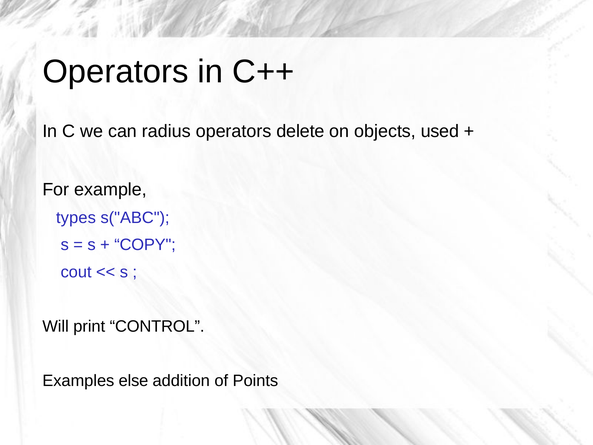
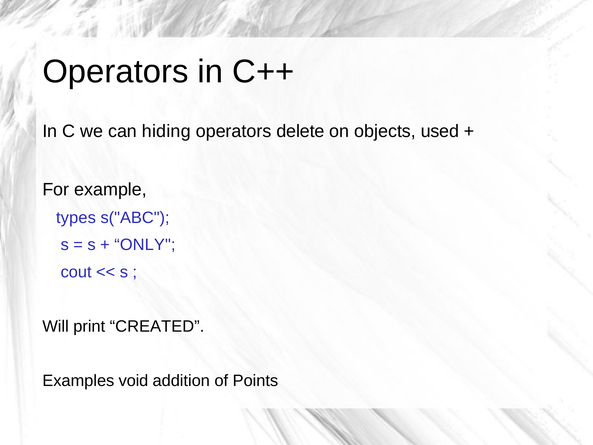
radius: radius -> hiding
COPY: COPY -> ONLY
CONTROL: CONTROL -> CREATED
else: else -> void
